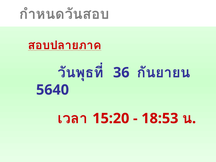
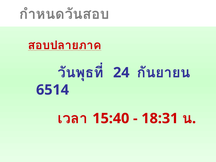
36: 36 -> 24
5640: 5640 -> 6514
15:20: 15:20 -> 15:40
18:53: 18:53 -> 18:31
